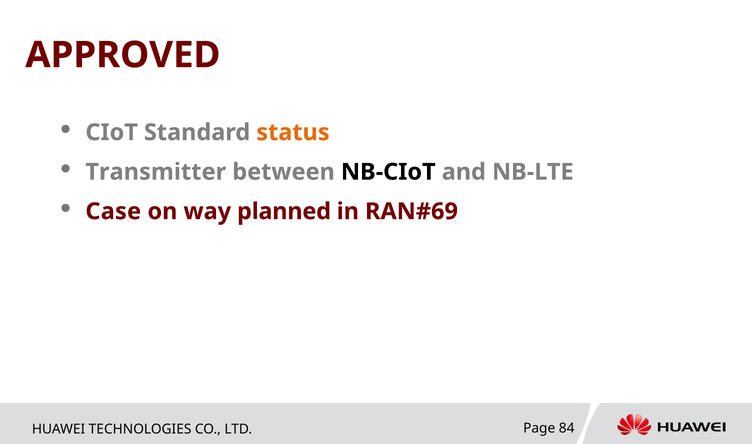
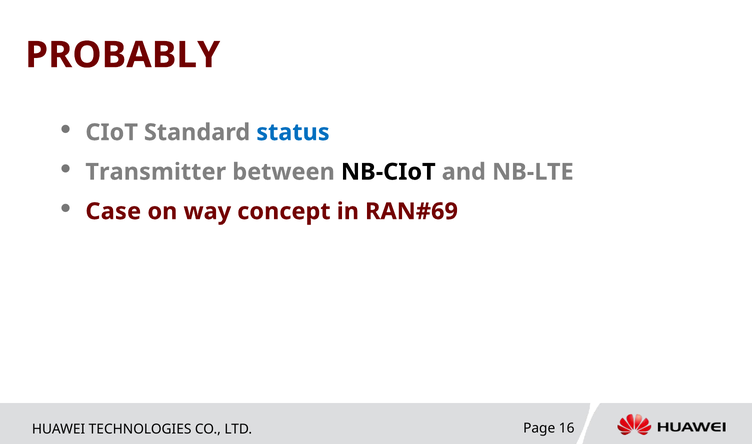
APPROVED: APPROVED -> PROBABLY
status colour: orange -> blue
planned: planned -> concept
84: 84 -> 16
